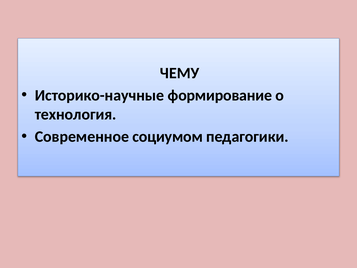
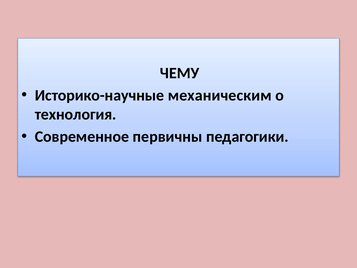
формирование: формирование -> механическим
социумом: социумом -> первичны
